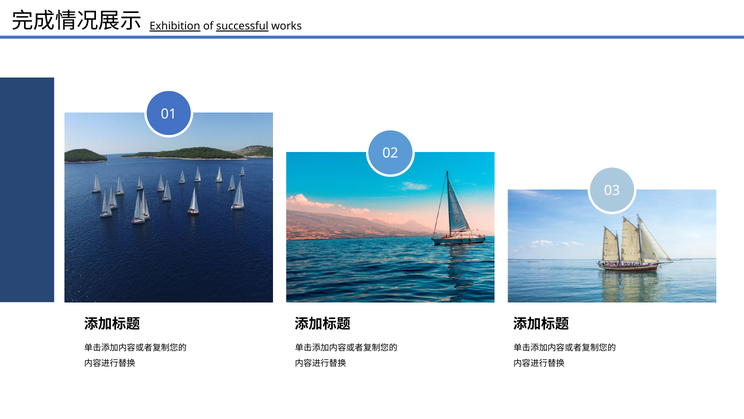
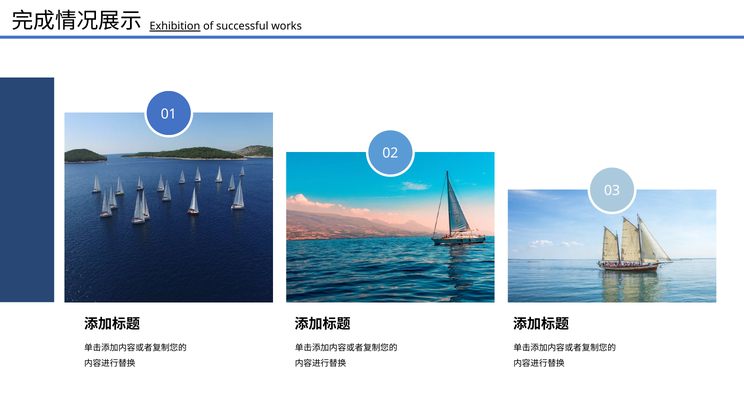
successful underline: present -> none
